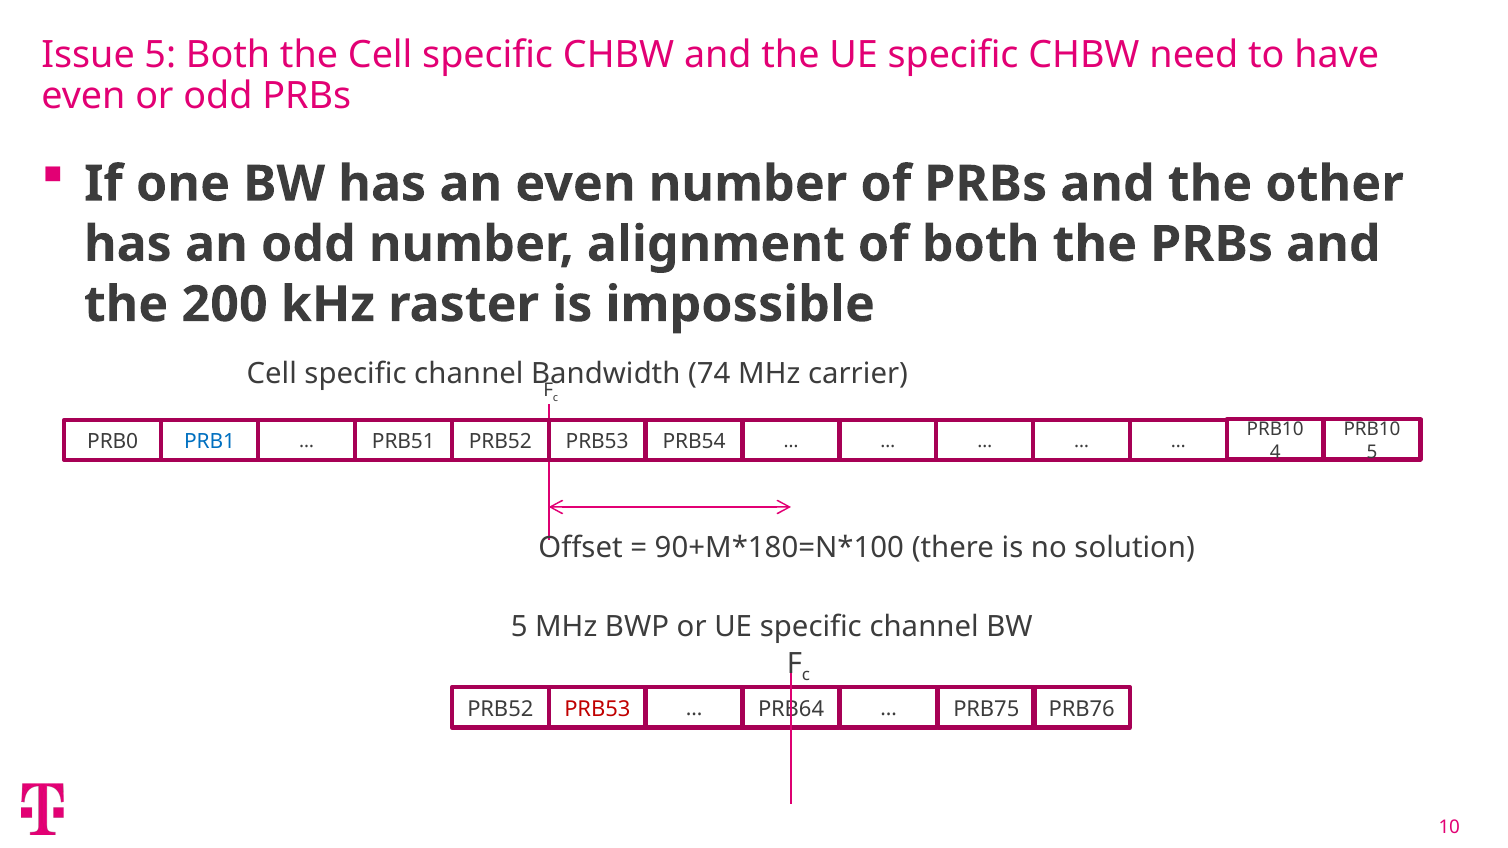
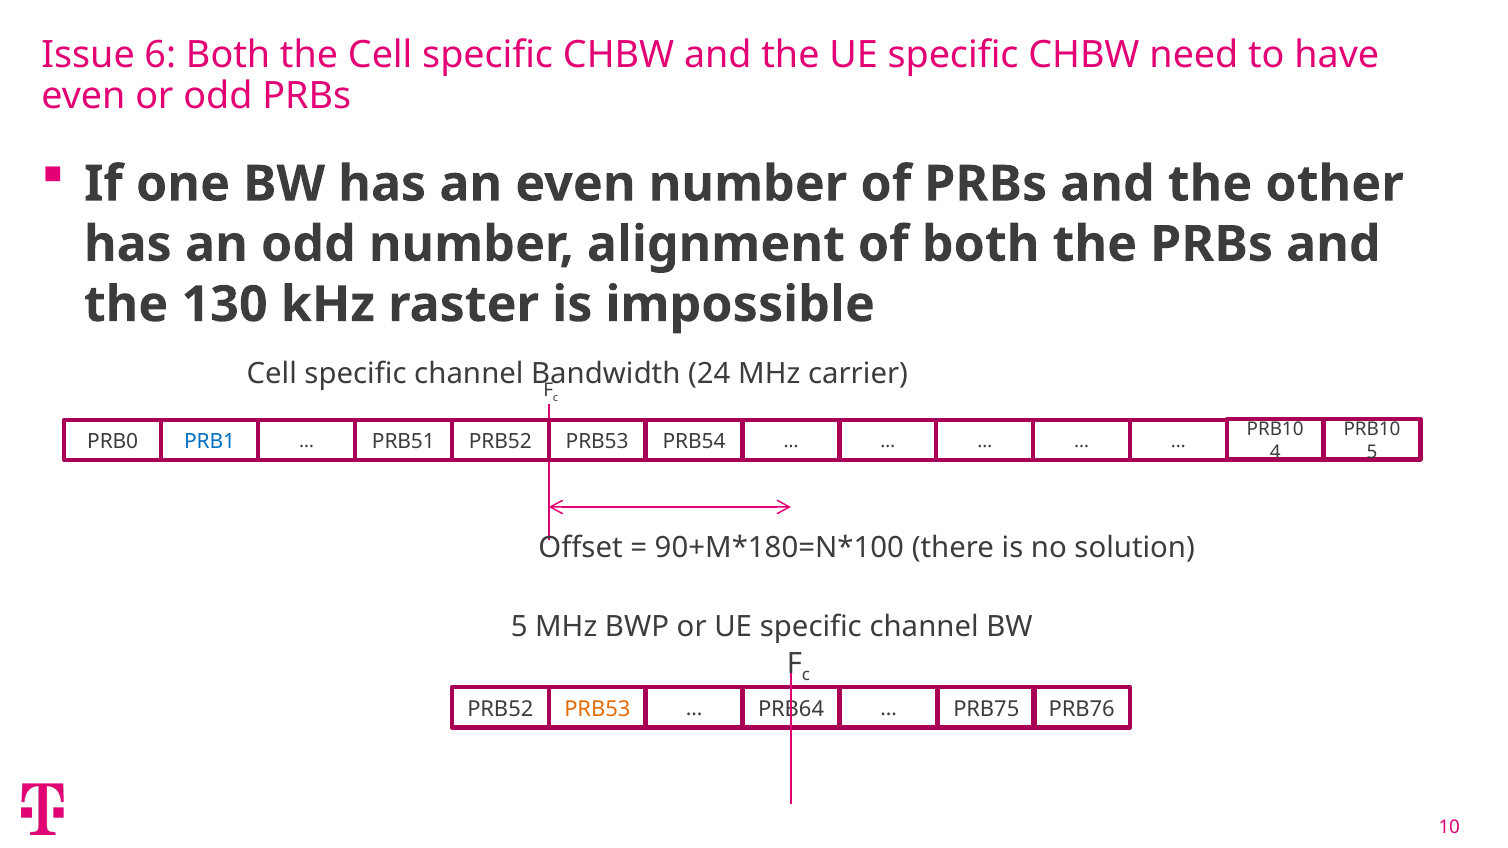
Issue 5: 5 -> 6
200: 200 -> 130
74: 74 -> 24
PRB53 at (597, 709) colour: red -> orange
